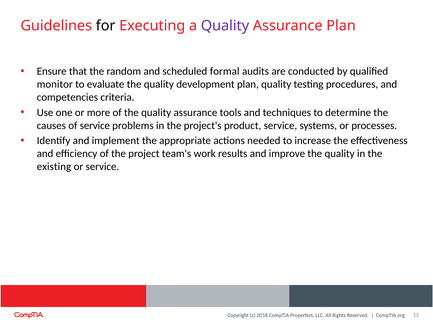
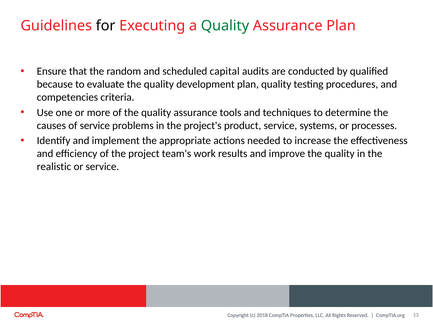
Quality at (225, 26) colour: purple -> green
formal: formal -> capital
monitor: monitor -> because
existing: existing -> realistic
